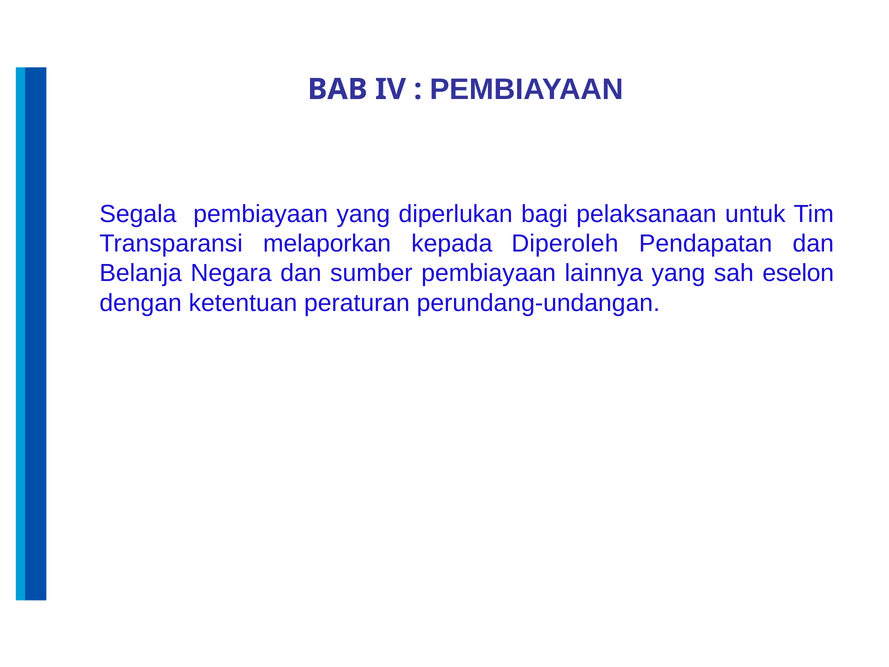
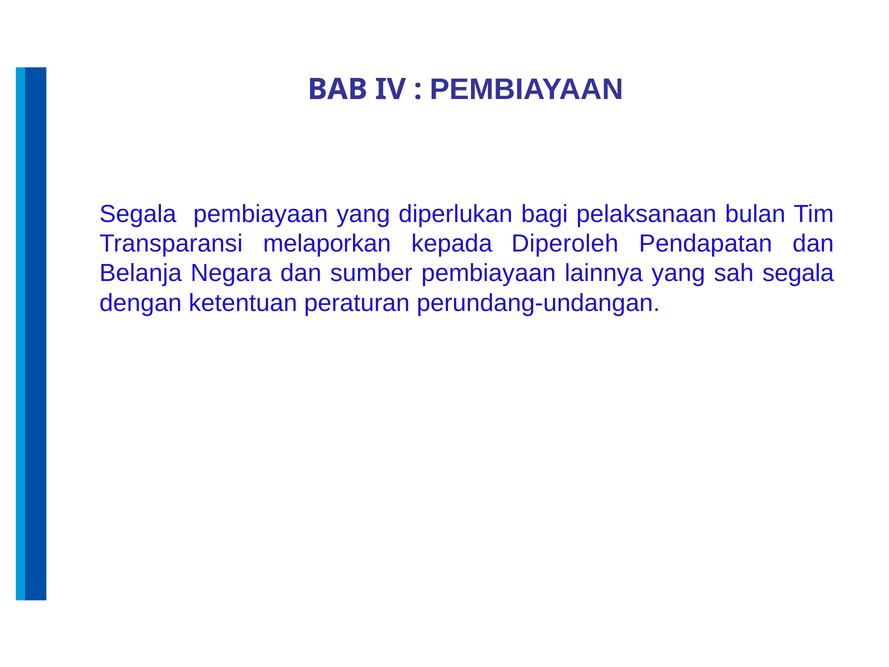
untuk: untuk -> bulan
sah eselon: eselon -> segala
